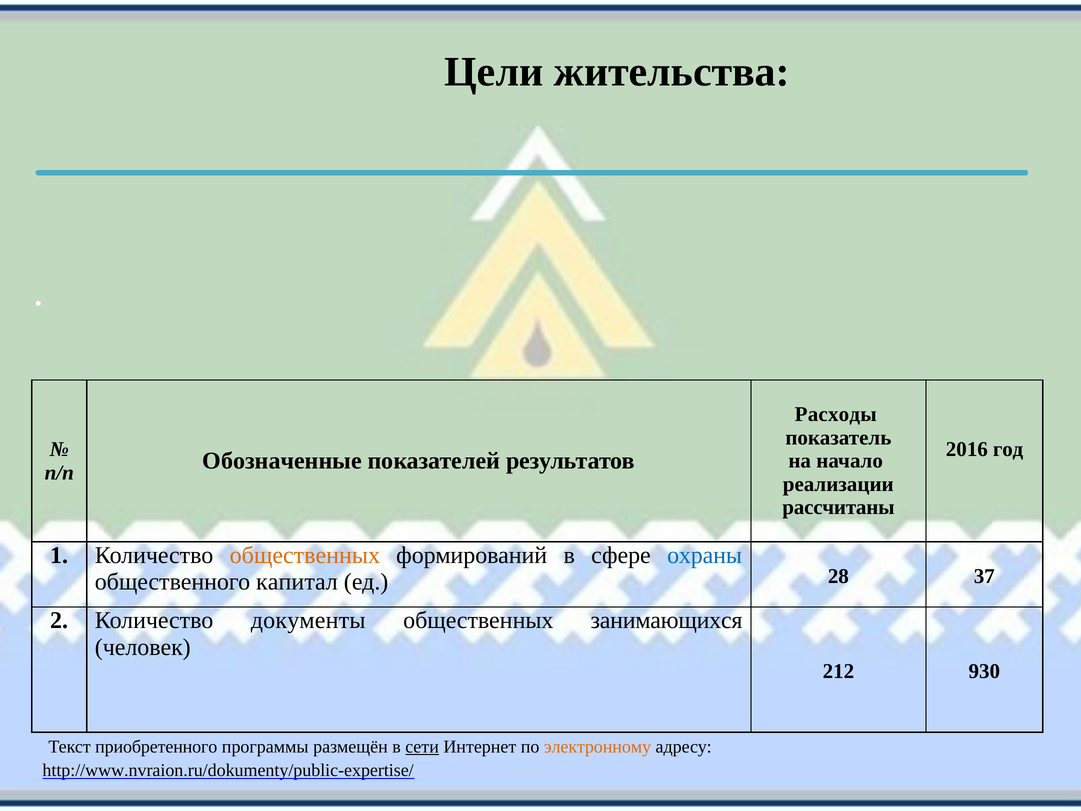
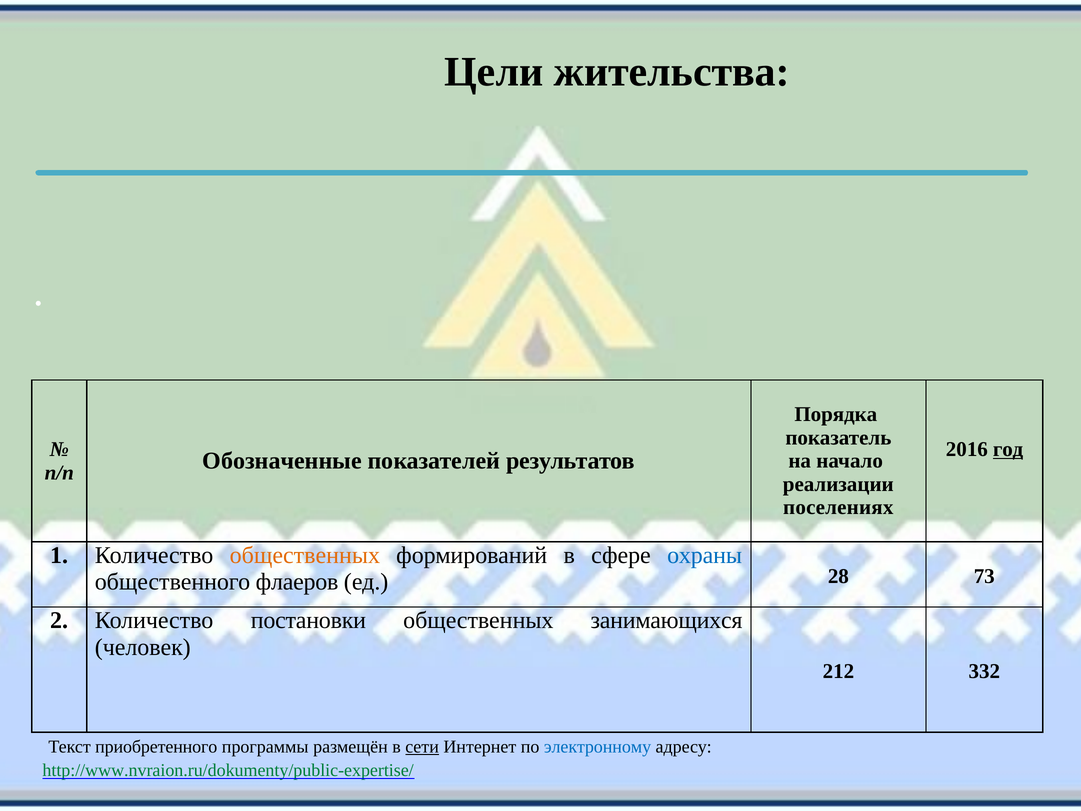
Расходы: Расходы -> Порядка
год underline: none -> present
рассчитаны: рассчитаны -> поселениях
капитал: капитал -> флаеров
37: 37 -> 73
документы: документы -> постановки
930: 930 -> 332
электронному colour: orange -> blue
http://www.nvraion.ru/dokumenty/public-expertise/ colour: black -> green
